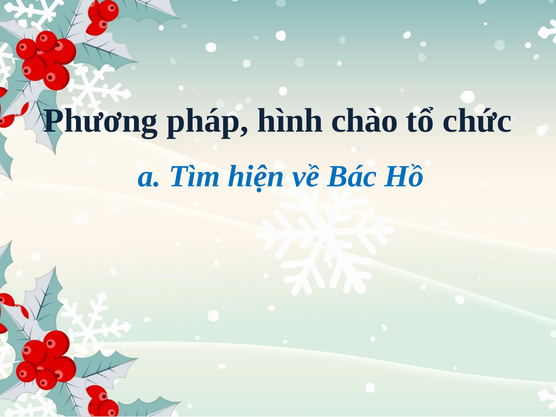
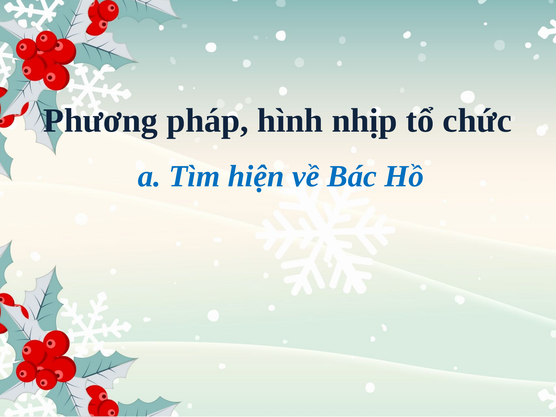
chào: chào -> nhịp
